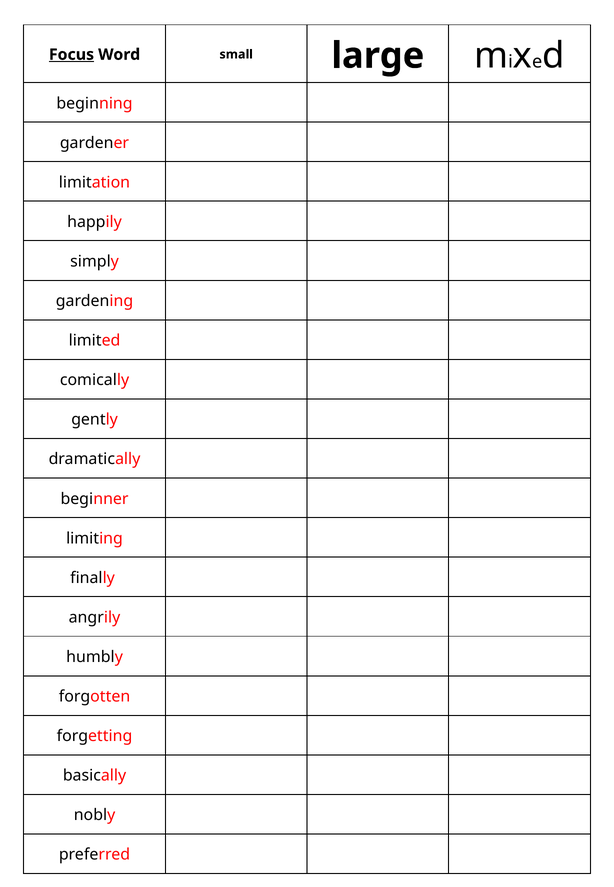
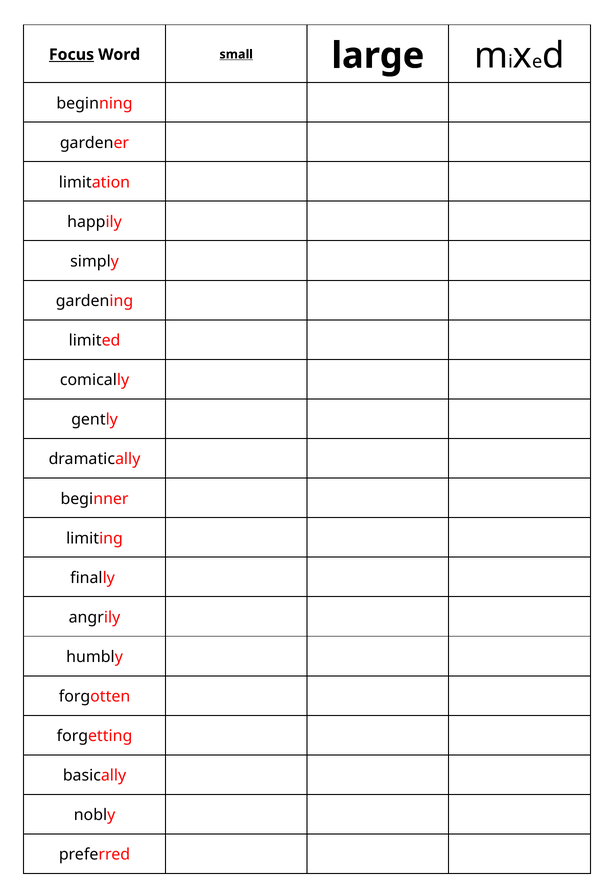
small underline: none -> present
